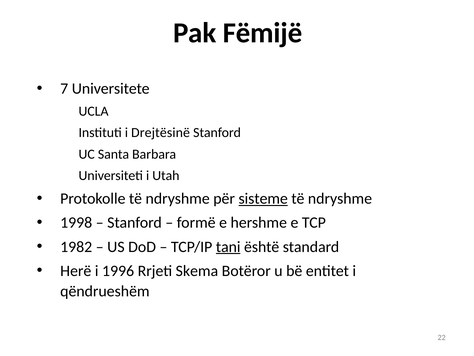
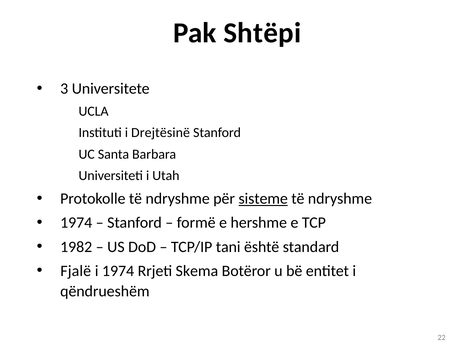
Fëmijë: Fëmijë -> Shtëpi
7: 7 -> 3
1998 at (76, 222): 1998 -> 1974
tani underline: present -> none
Herë: Herë -> Fjalë
i 1996: 1996 -> 1974
